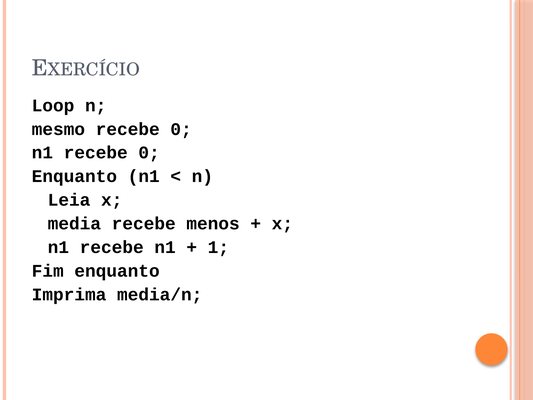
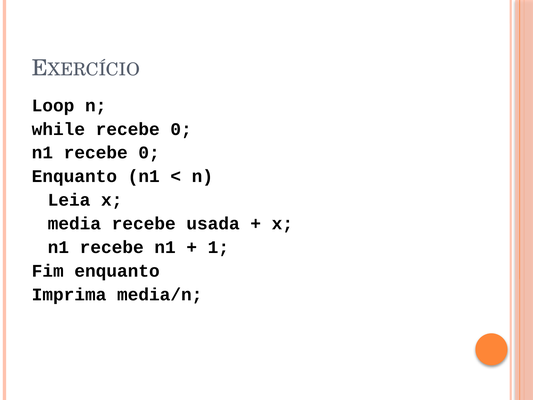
mesmo: mesmo -> while
menos: menos -> usada
